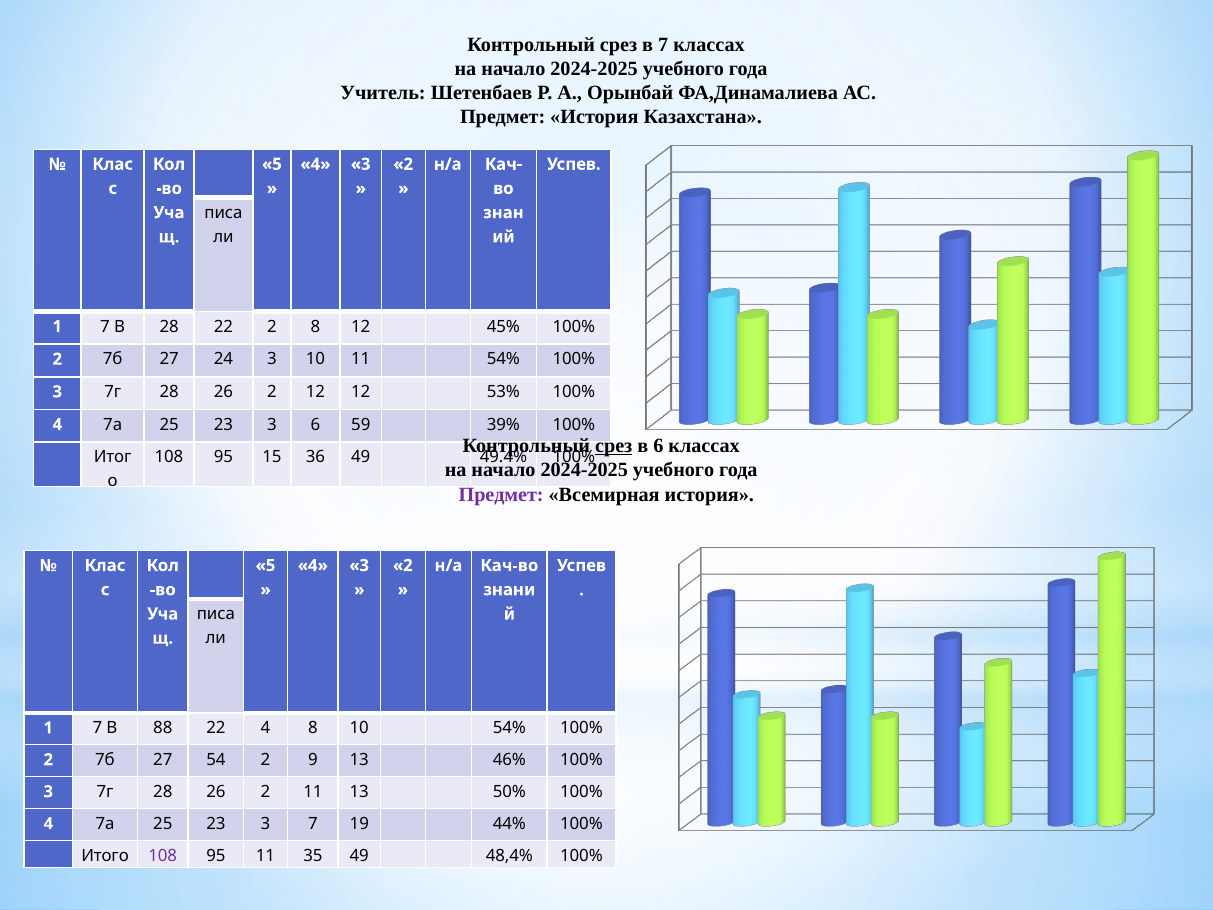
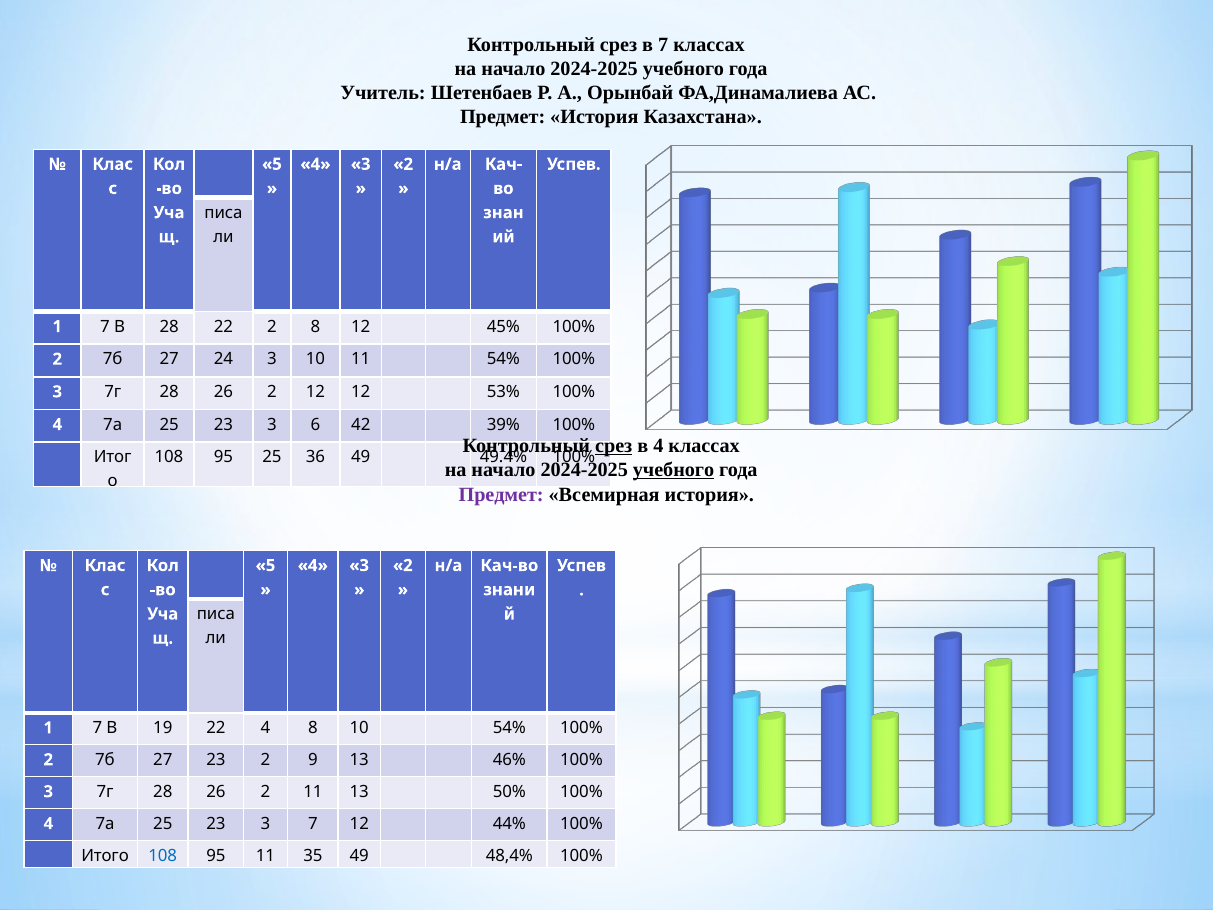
59: 59 -> 42
в 6: 6 -> 4
95 15: 15 -> 25
учебного at (674, 470) underline: none -> present
88: 88 -> 19
27 54: 54 -> 23
7 19: 19 -> 12
108 at (163, 855) colour: purple -> blue
